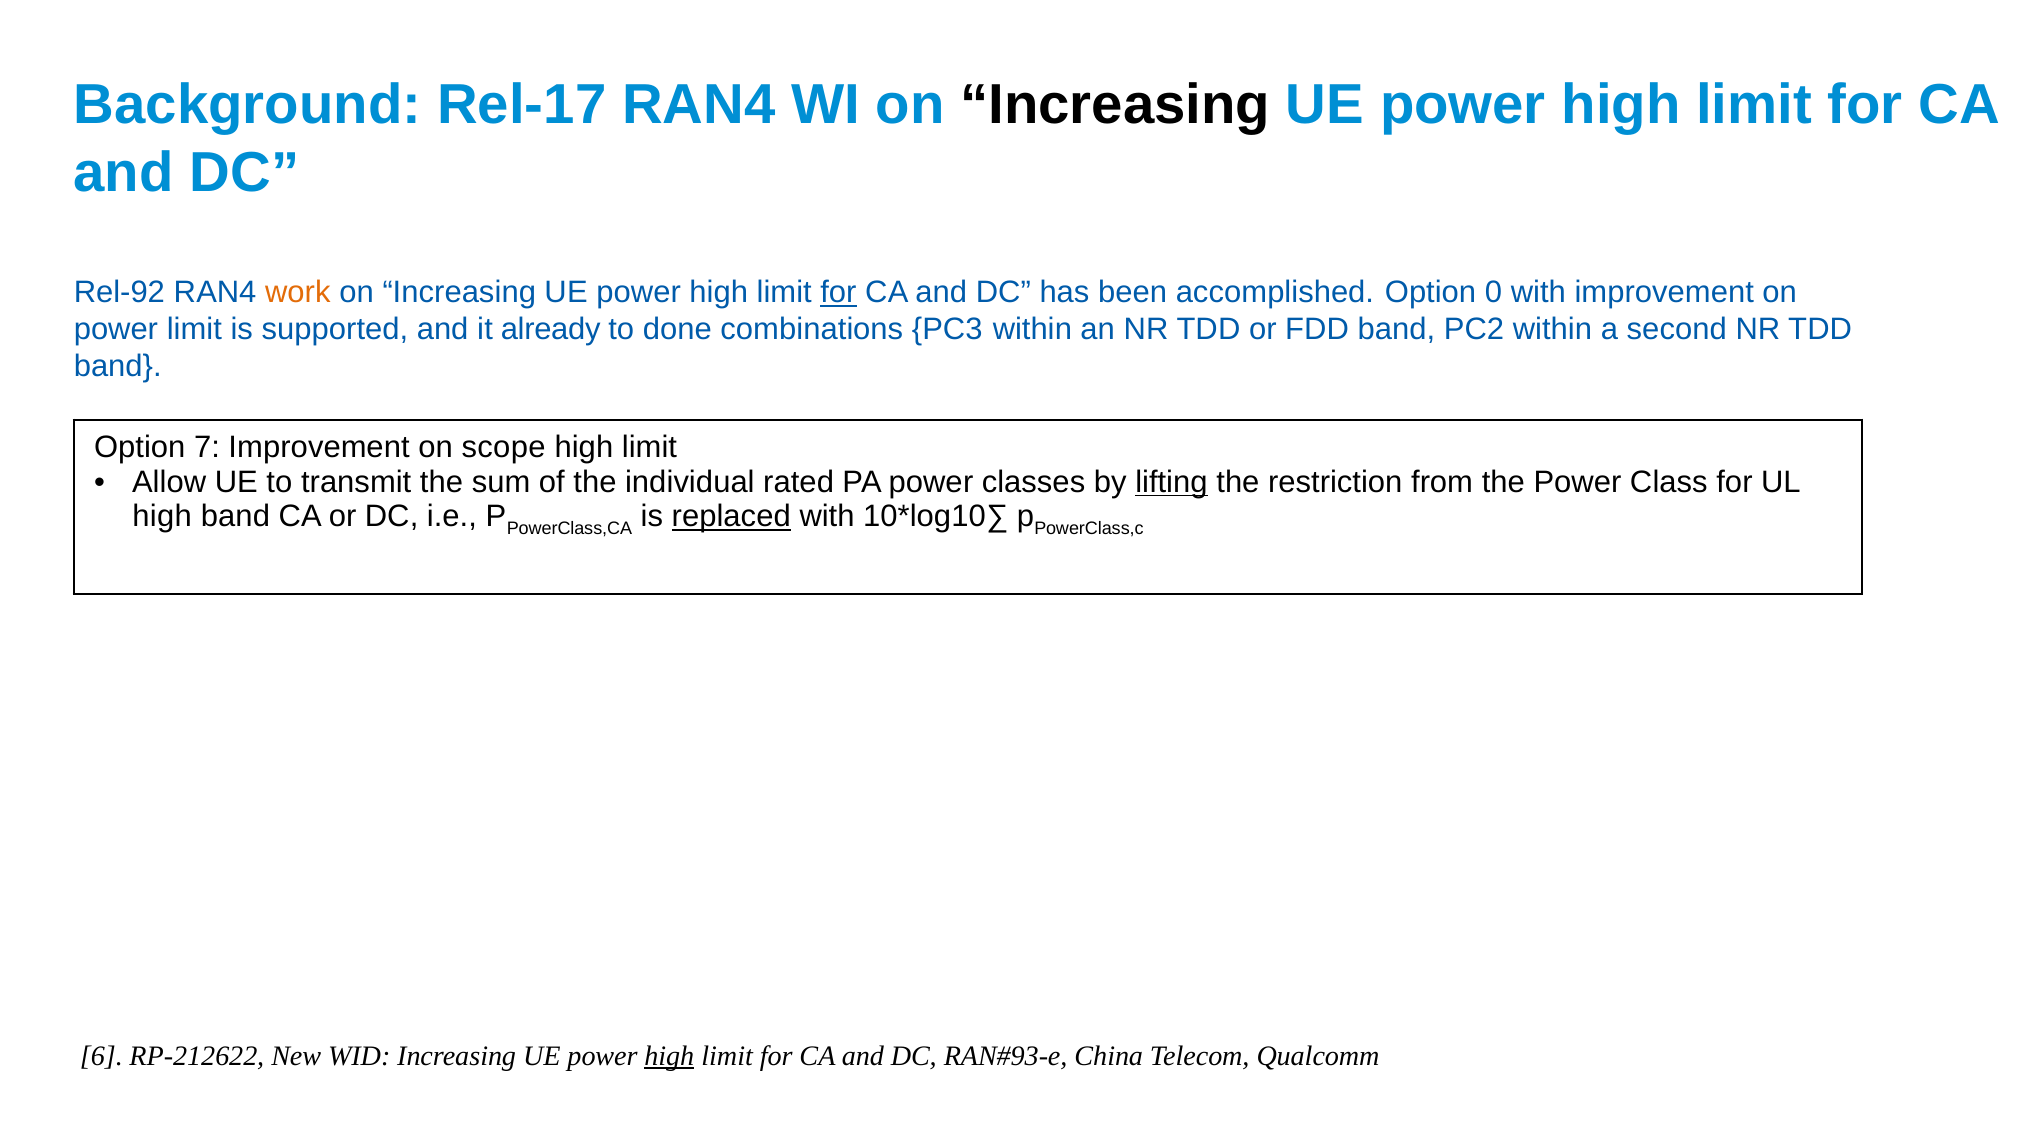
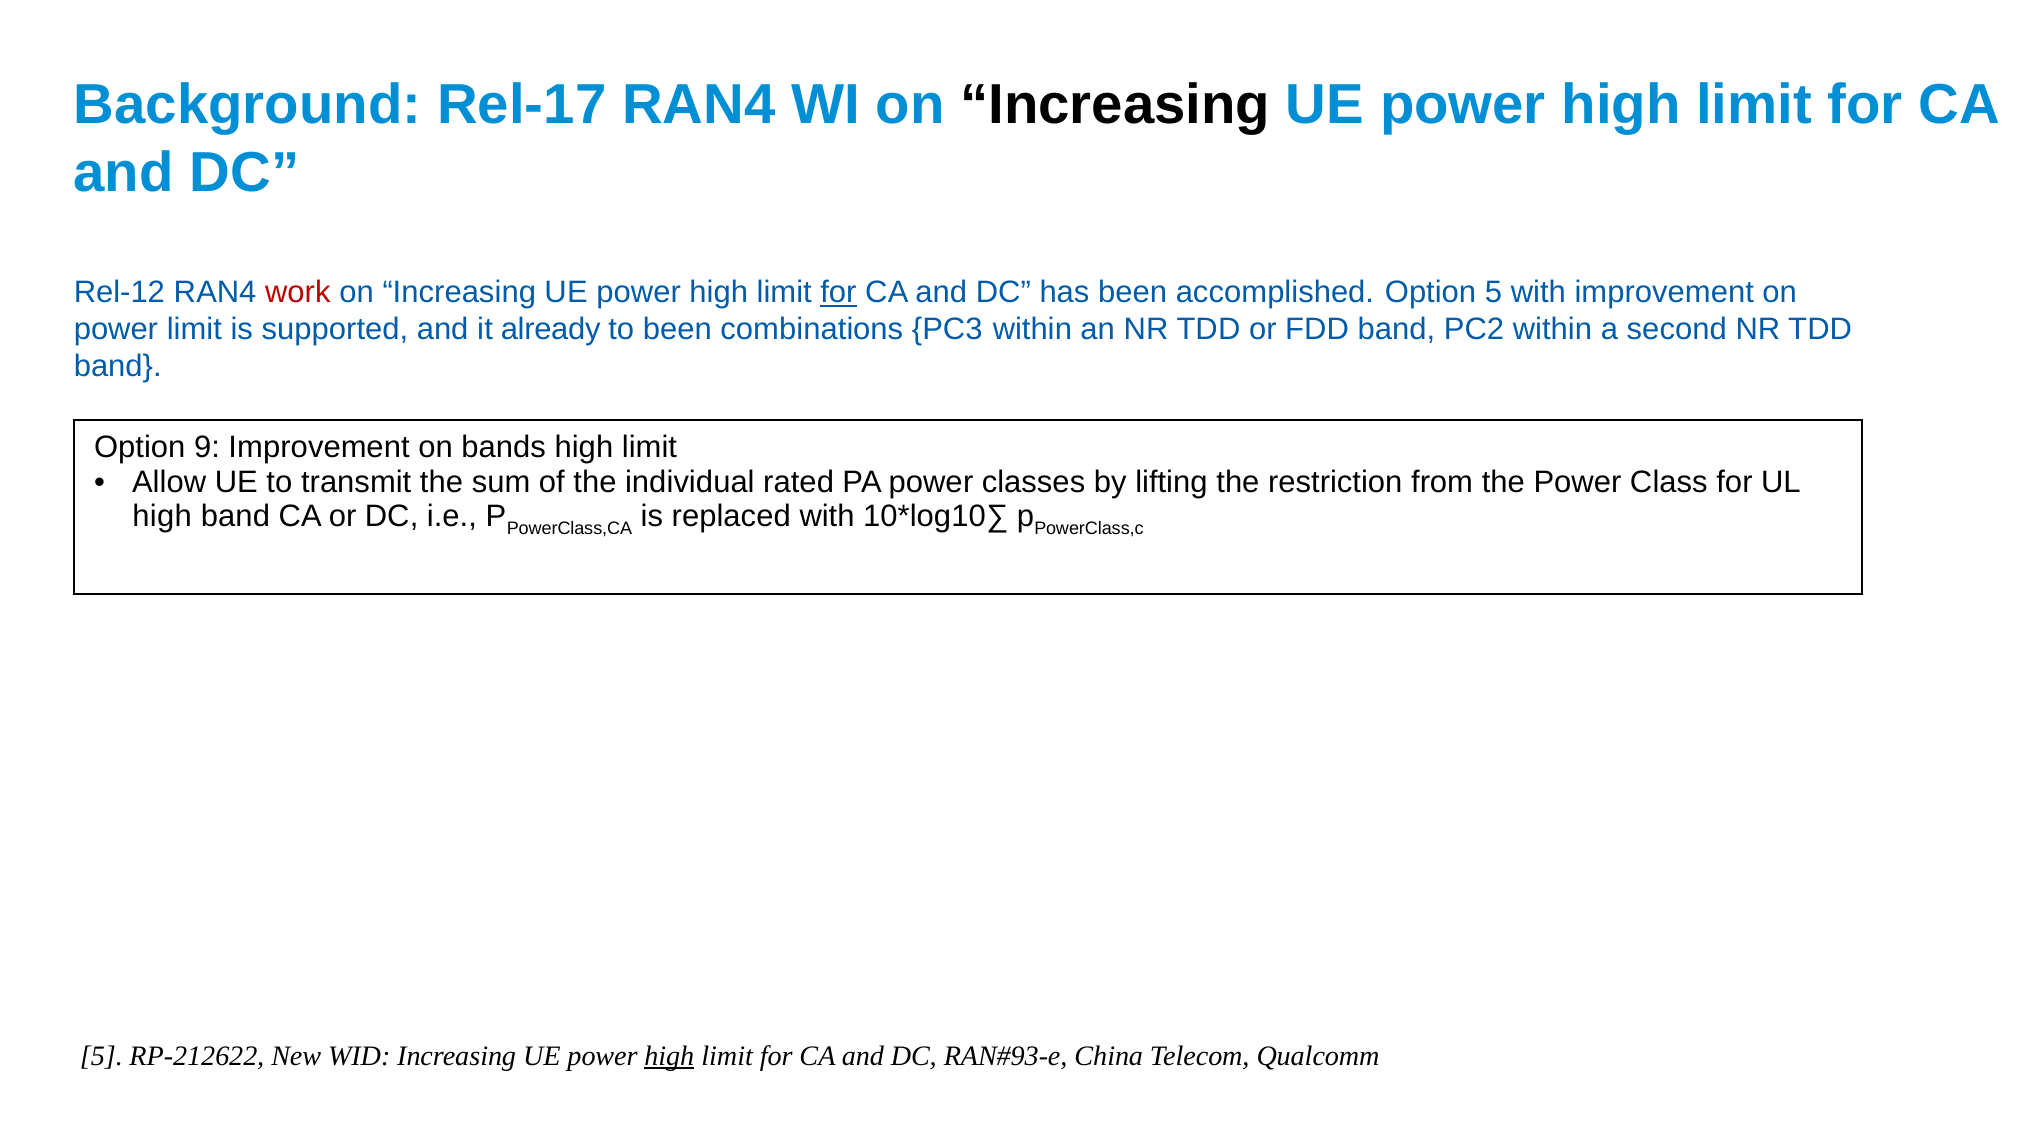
Rel-92: Rel-92 -> Rel-12
work colour: orange -> red
Option 0: 0 -> 5
to done: done -> been
7: 7 -> 9
scope: scope -> bands
lifting underline: present -> none
replaced underline: present -> none
6 at (101, 1056): 6 -> 5
